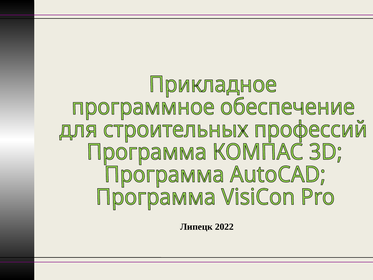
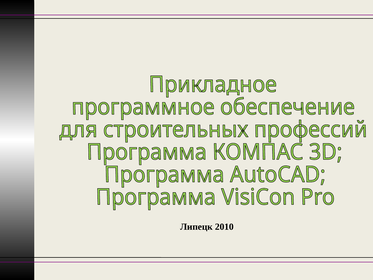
2022: 2022 -> 2010
